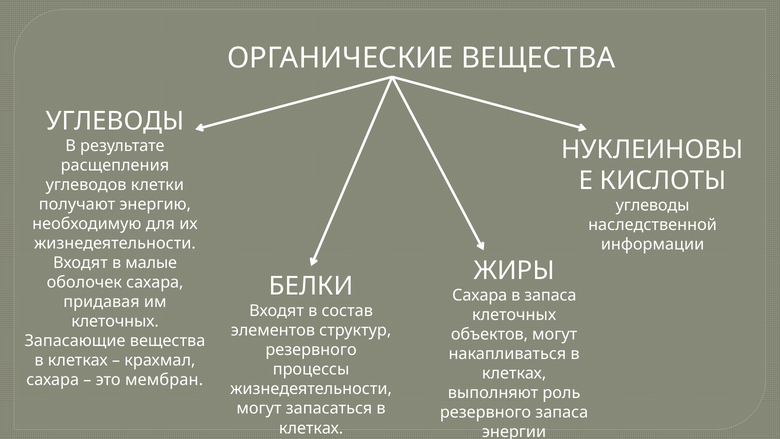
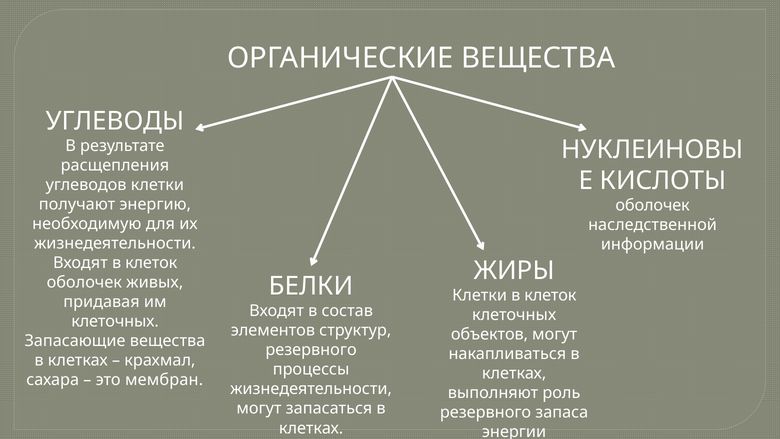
углеводы at (653, 205): углеводы -> оболочек
Входят в малые: малые -> клеток
оболочек сахара: сахара -> живых
Сахара at (480, 295): Сахара -> Клетки
запаса at (550, 295): запаса -> клеток
